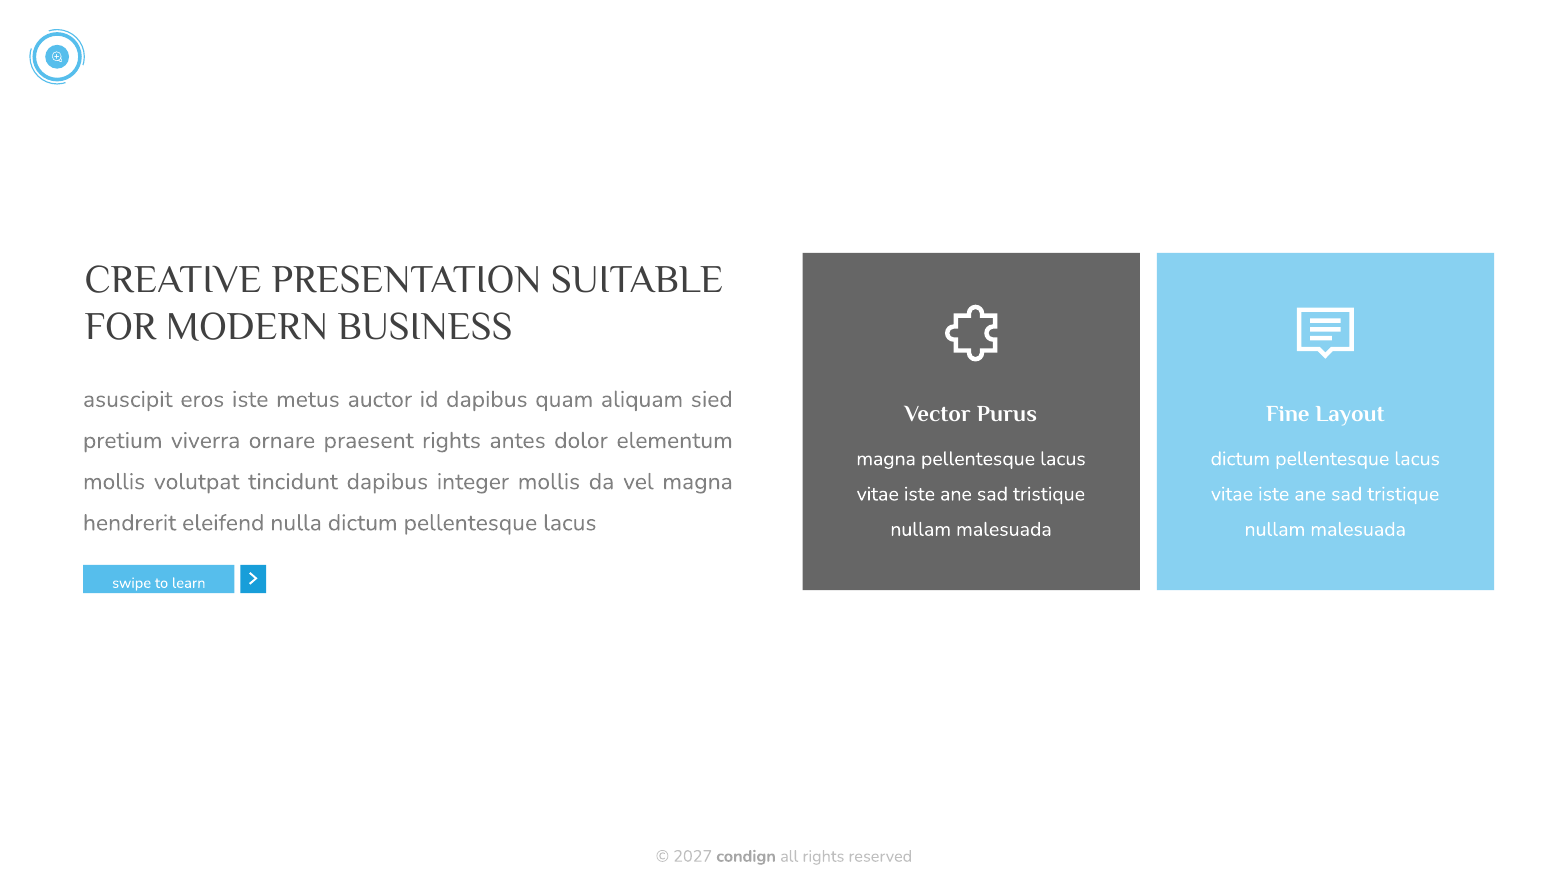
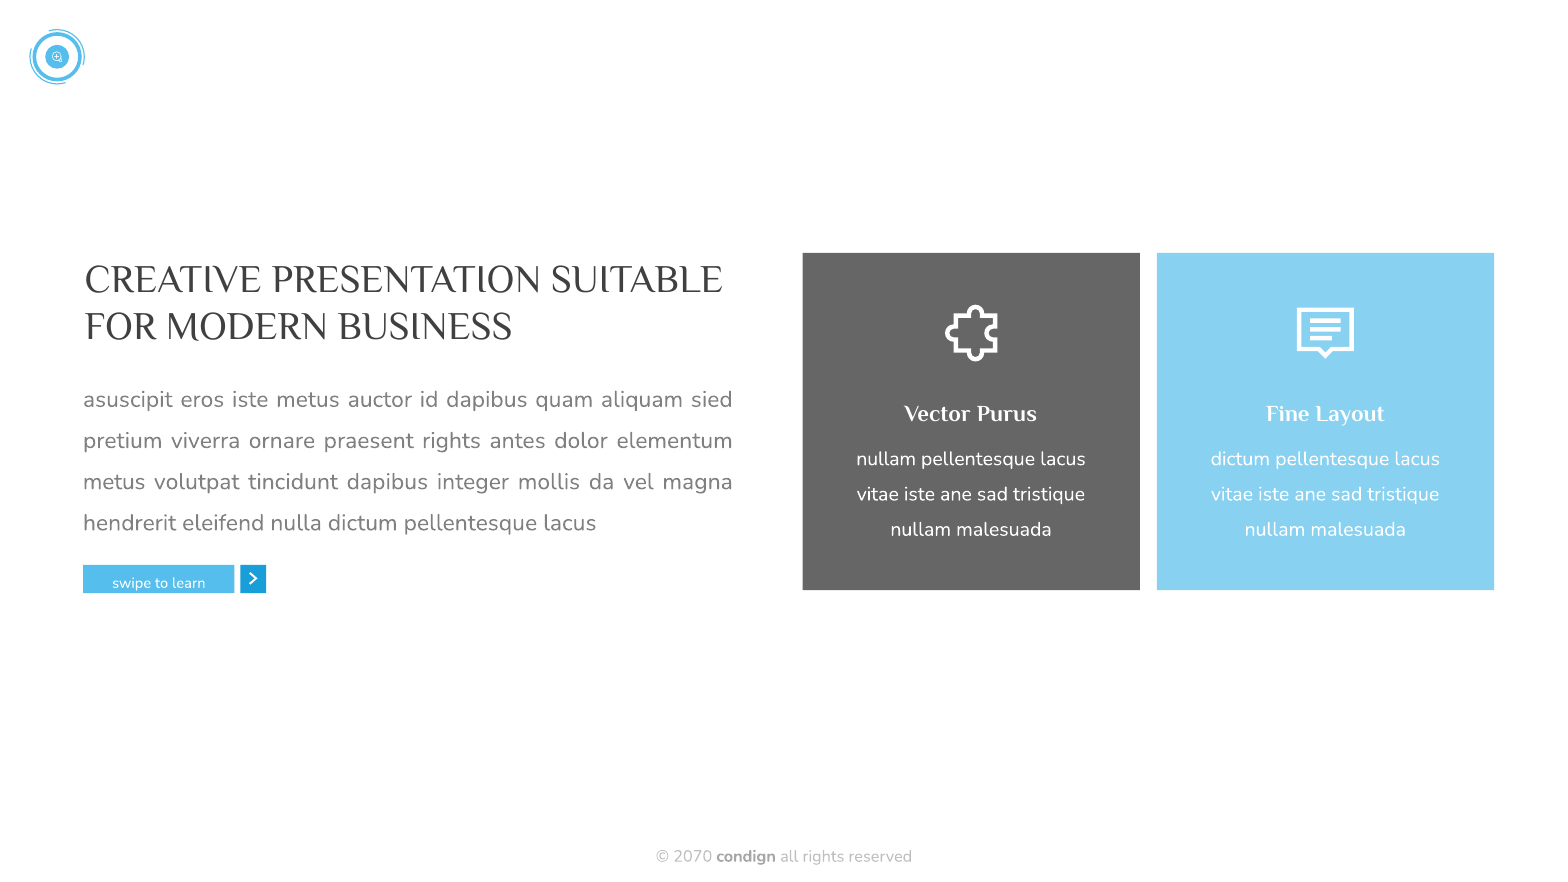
magna at (886, 459): magna -> nullam
mollis at (114, 482): mollis -> metus
2027: 2027 -> 2070
